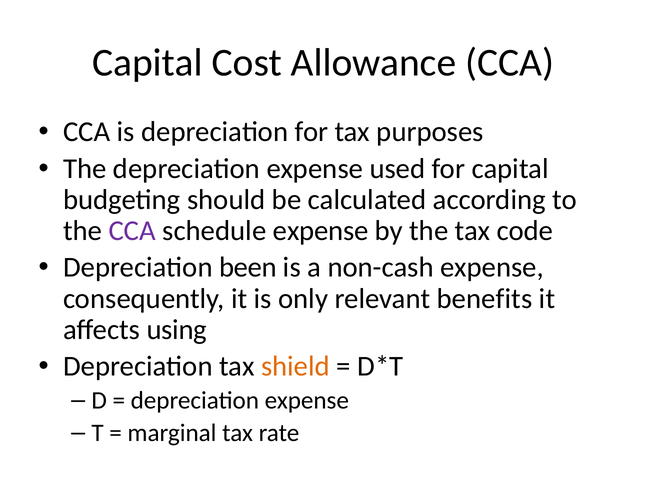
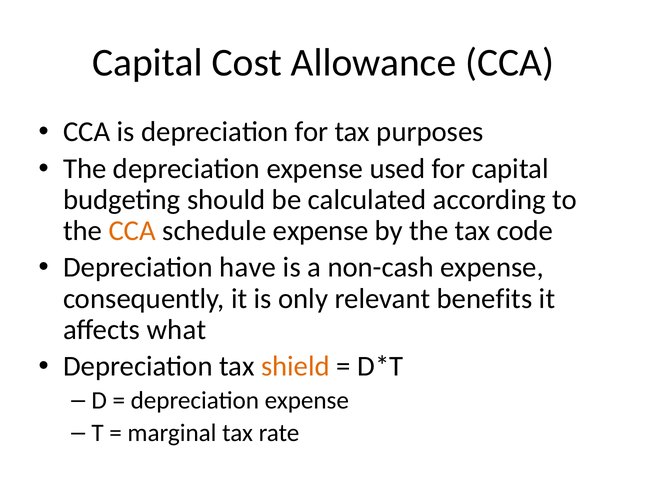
CCA at (132, 231) colour: purple -> orange
been: been -> have
using: using -> what
